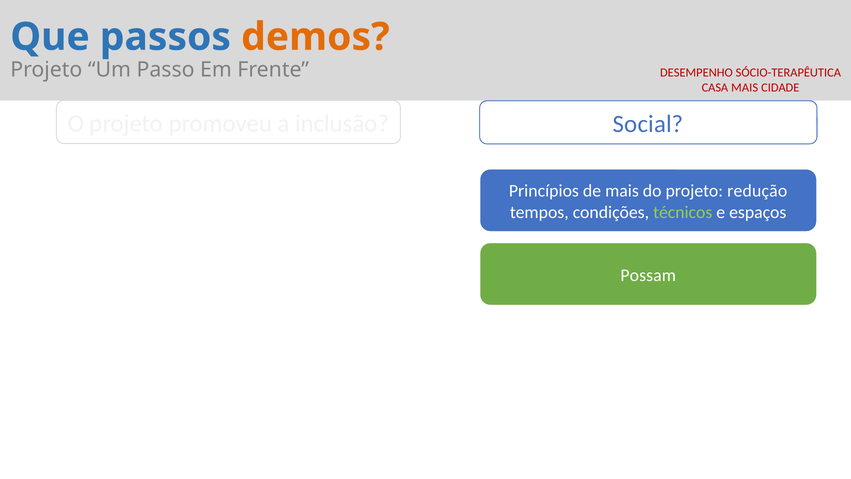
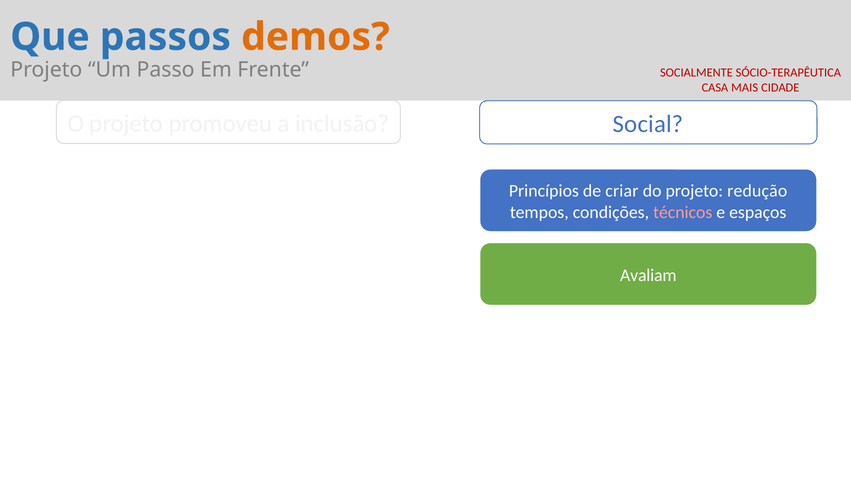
DESEMPENHO: DESEMPENHO -> SOCIALMENTE
de mais: mais -> criar
técnicos colour: light green -> pink
Possam: Possam -> Avaliam
